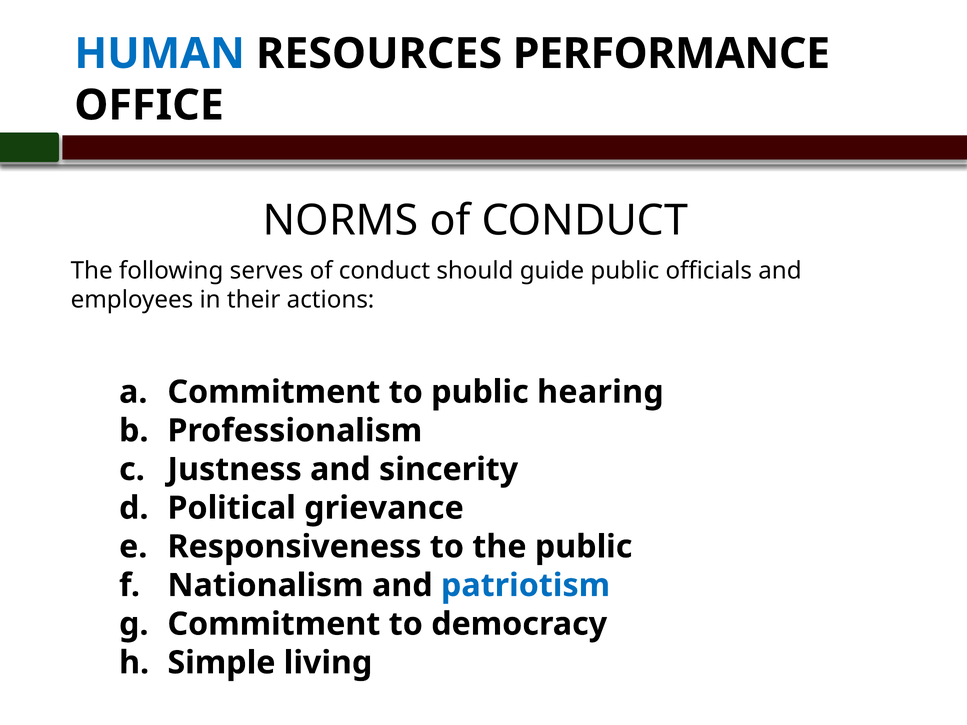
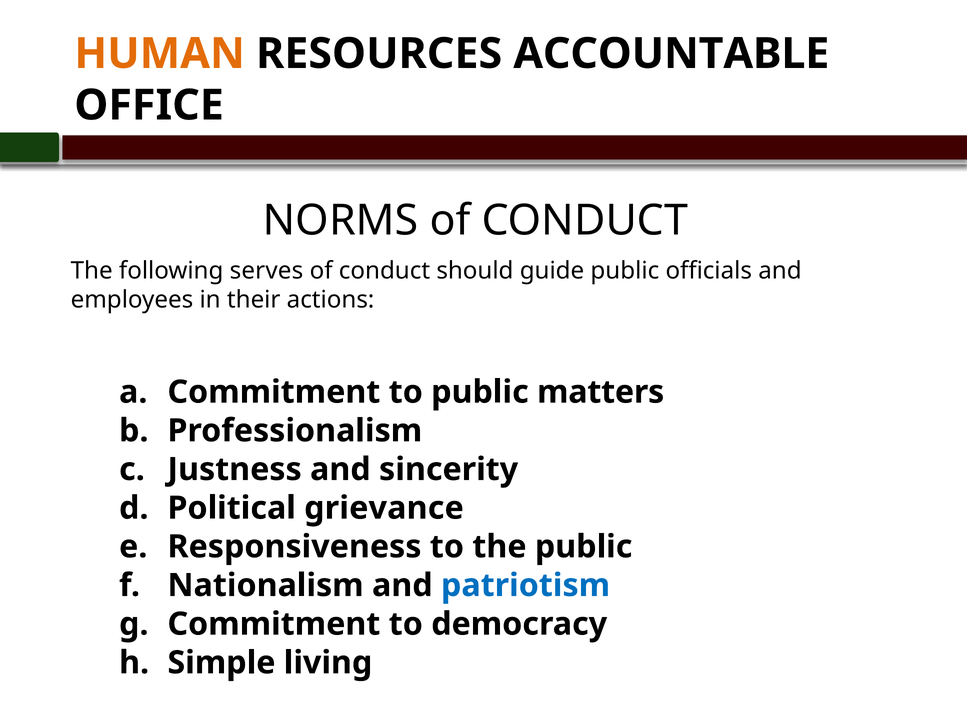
HUMAN colour: blue -> orange
PERFORMANCE: PERFORMANCE -> ACCOUNTABLE
hearing: hearing -> matters
